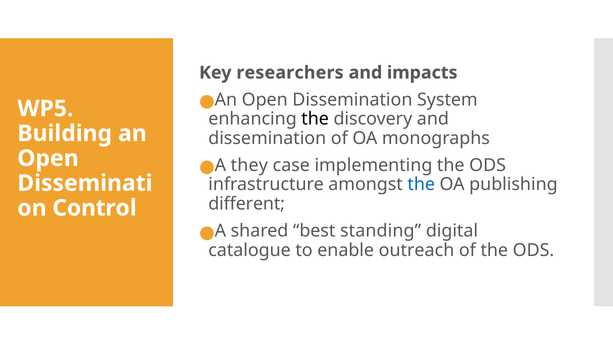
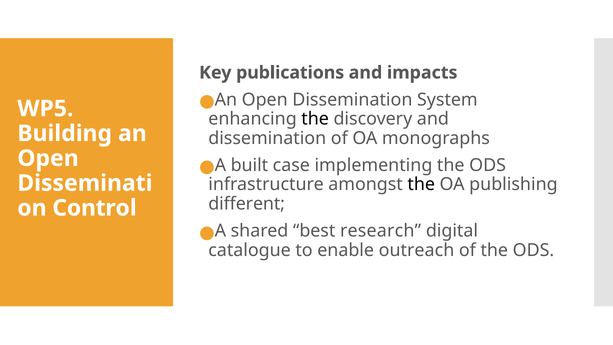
researchers: researchers -> publications
they: they -> built
the at (421, 184) colour: blue -> black
standing: standing -> research
